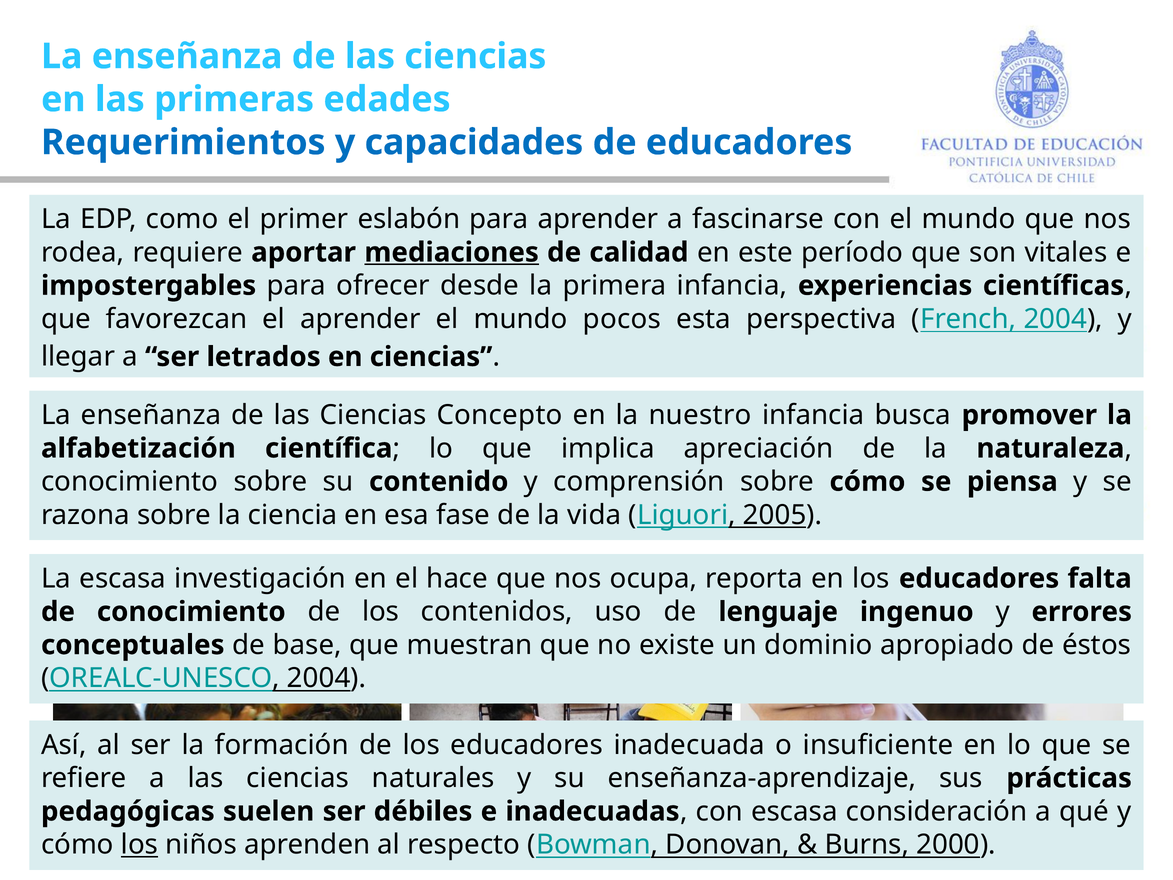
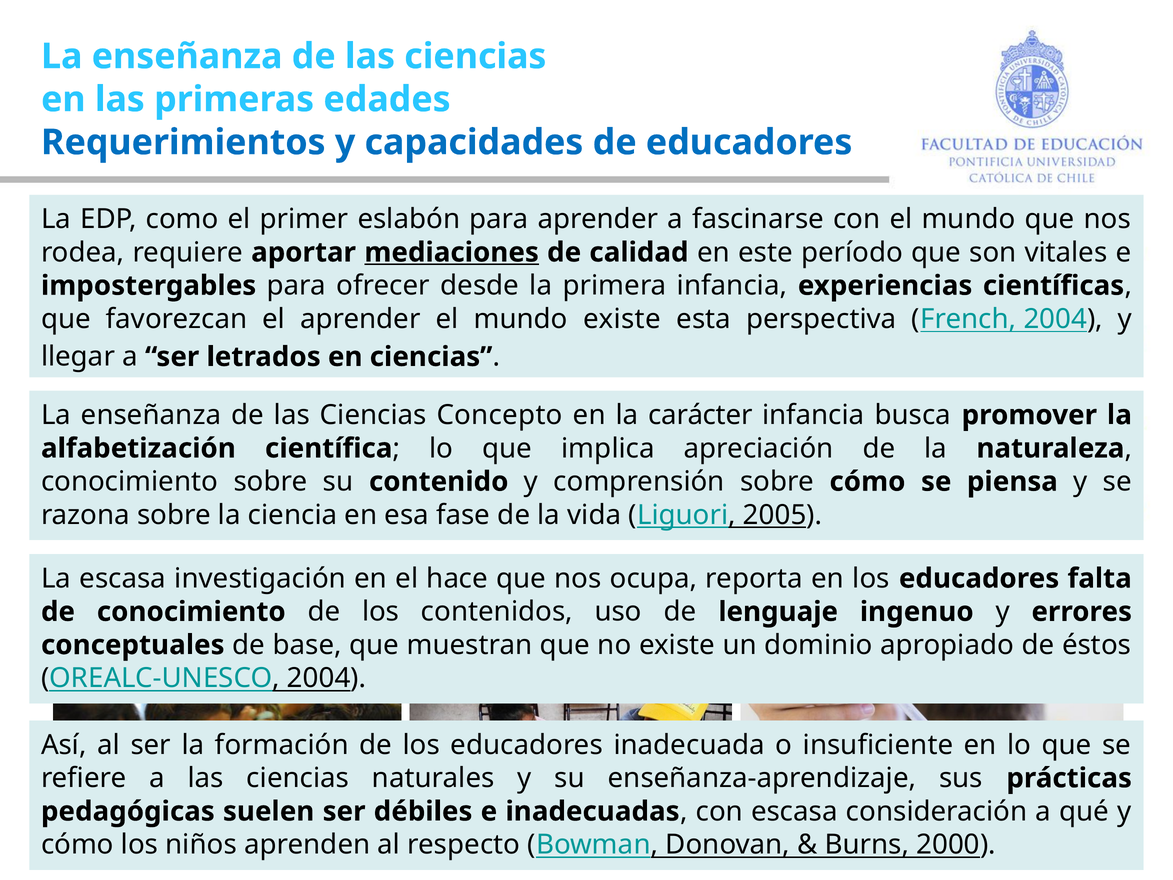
mundo pocos: pocos -> existe
nuestro: nuestro -> carácter
los at (140, 844) underline: present -> none
